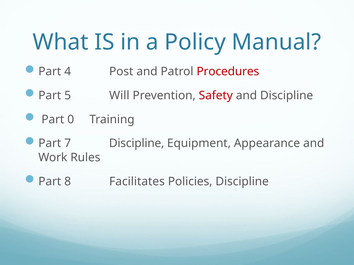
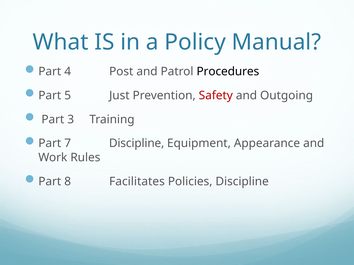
Procedures colour: red -> black
Will: Will -> Just
and Discipline: Discipline -> Outgoing
0: 0 -> 3
